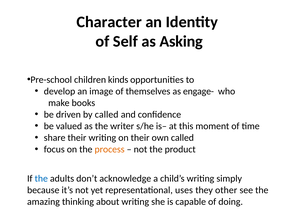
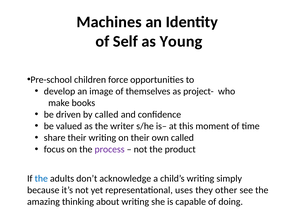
Character: Character -> Machines
Asking: Asking -> Young
kinds: kinds -> force
engage-: engage- -> project-
process colour: orange -> purple
